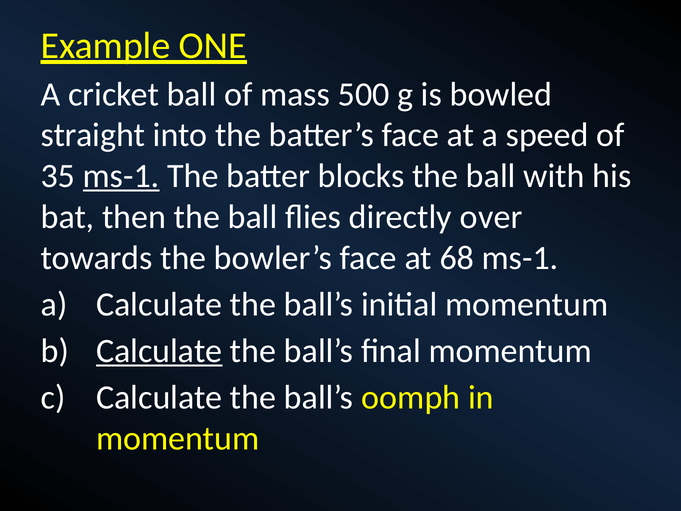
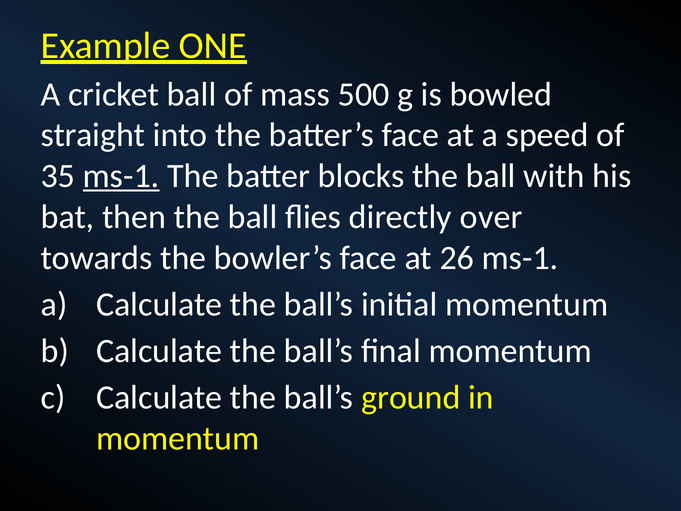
68: 68 -> 26
Calculate at (159, 351) underline: present -> none
oomph: oomph -> ground
